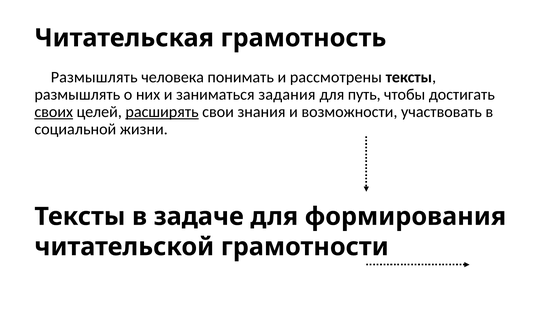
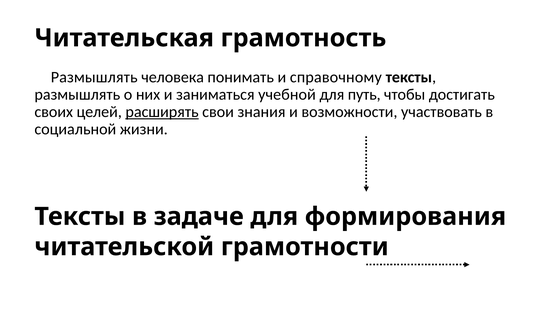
рассмотрены: рассмотрены -> справочному
задания: задания -> учебной
своих underline: present -> none
